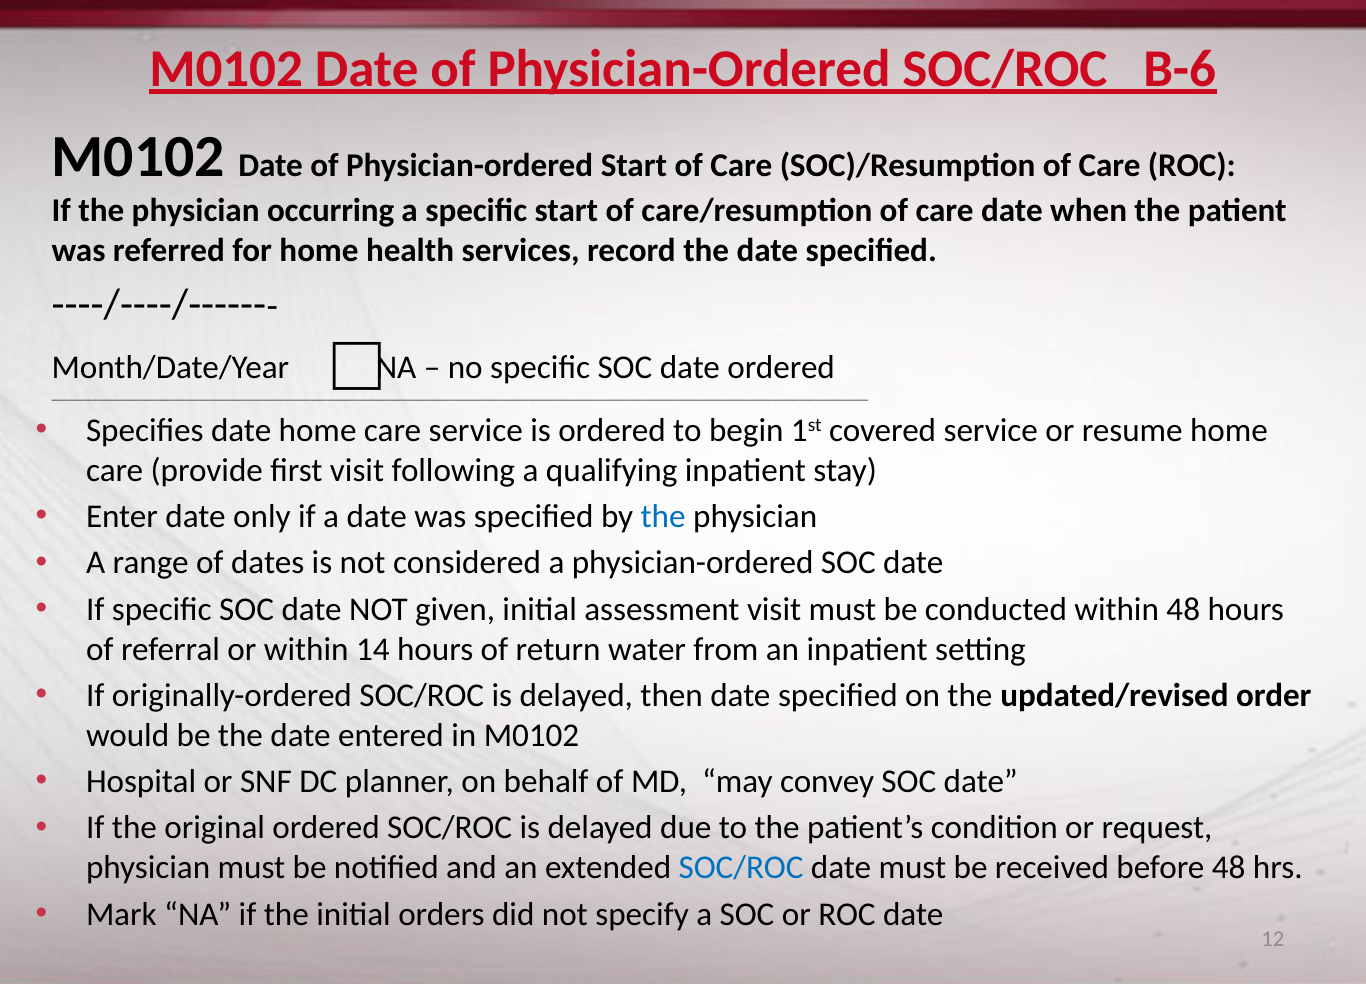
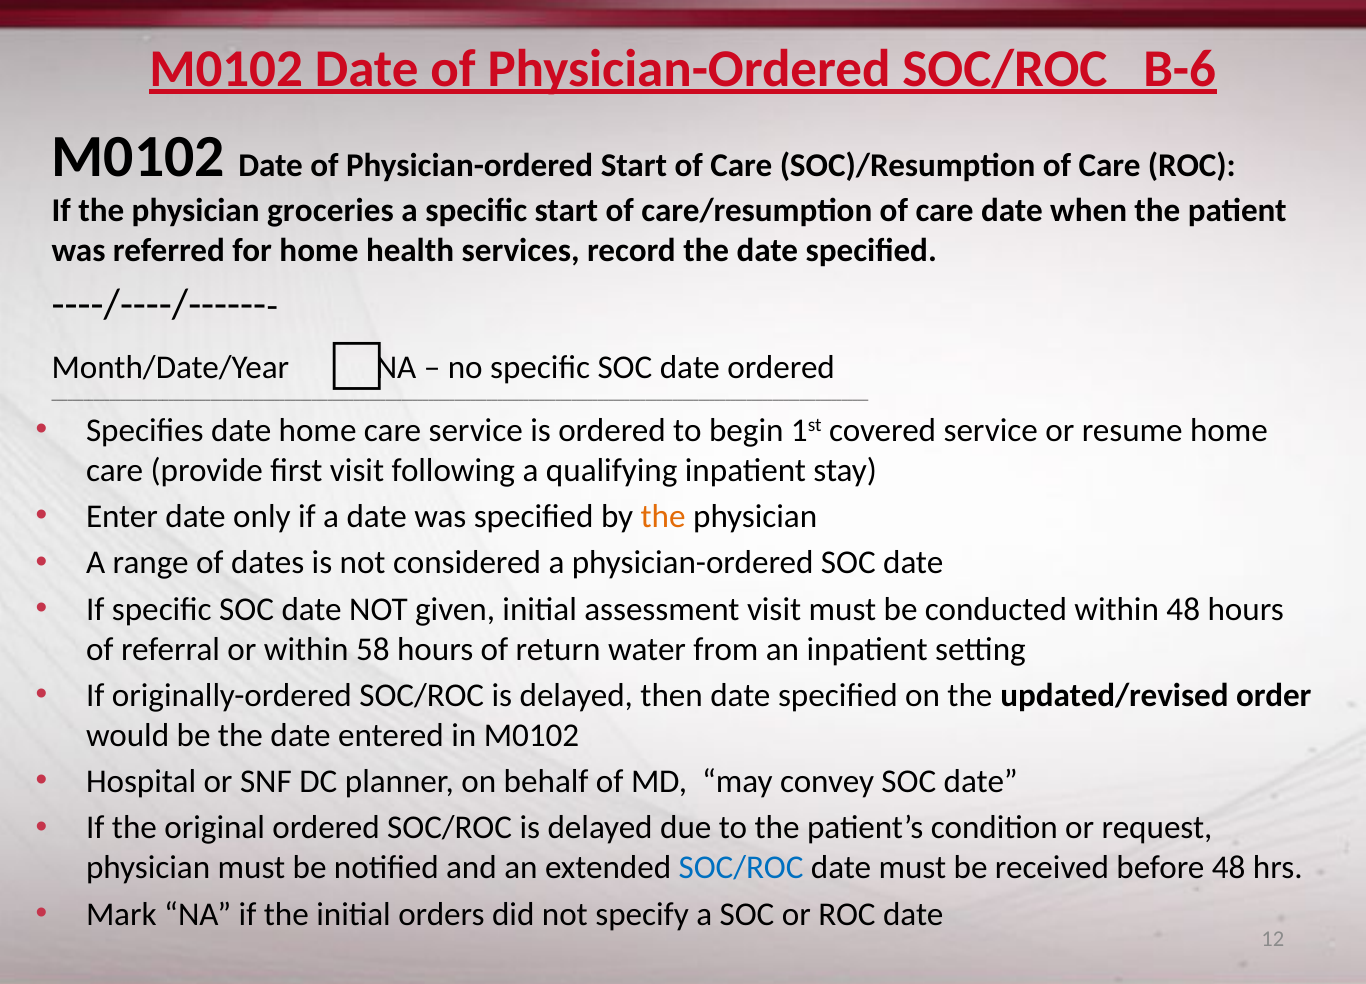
occurring: occurring -> groceries
the at (663, 517) colour: blue -> orange
14: 14 -> 58
